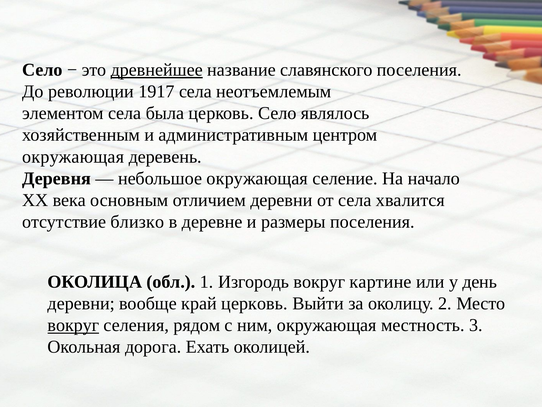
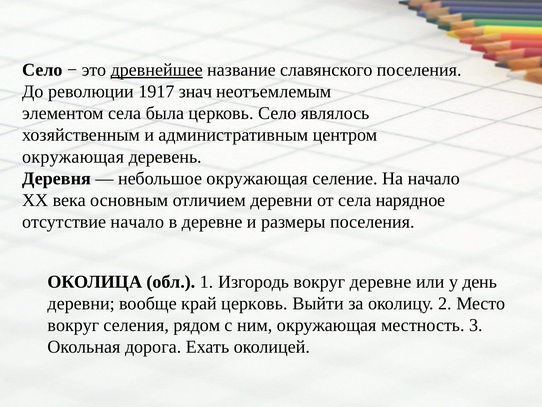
1917 села: села -> знач
хвалится: хвалится -> нарядное
отсутствие близко: близко -> начало
вокруг картине: картине -> деревне
вокруг at (73, 325) underline: present -> none
